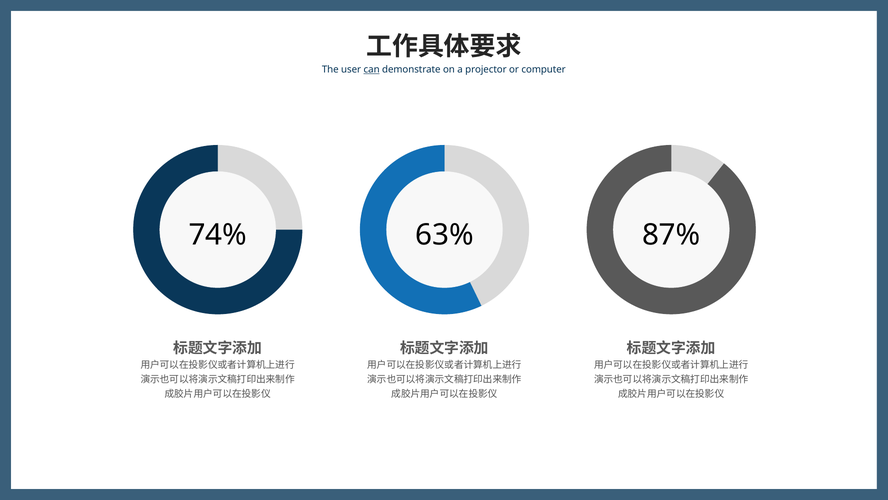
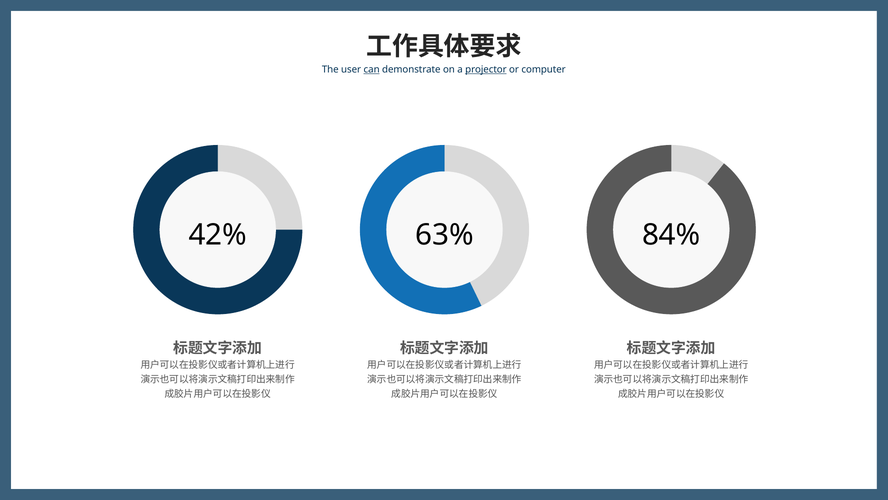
projector underline: none -> present
74%: 74% -> 42%
87%: 87% -> 84%
